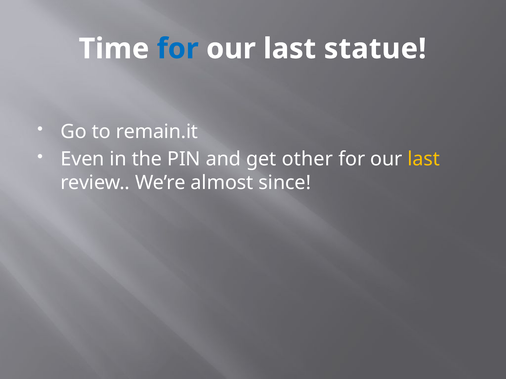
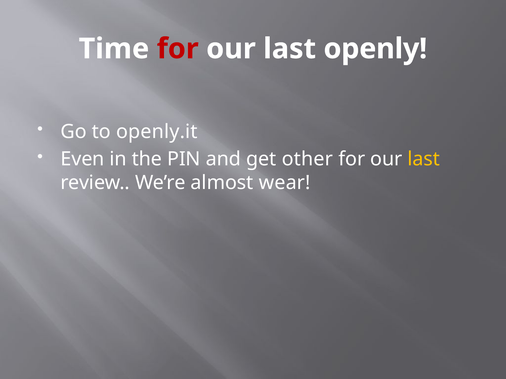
for at (178, 49) colour: blue -> red
statue: statue -> openly
remain.it: remain.it -> openly.it
since: since -> wear
